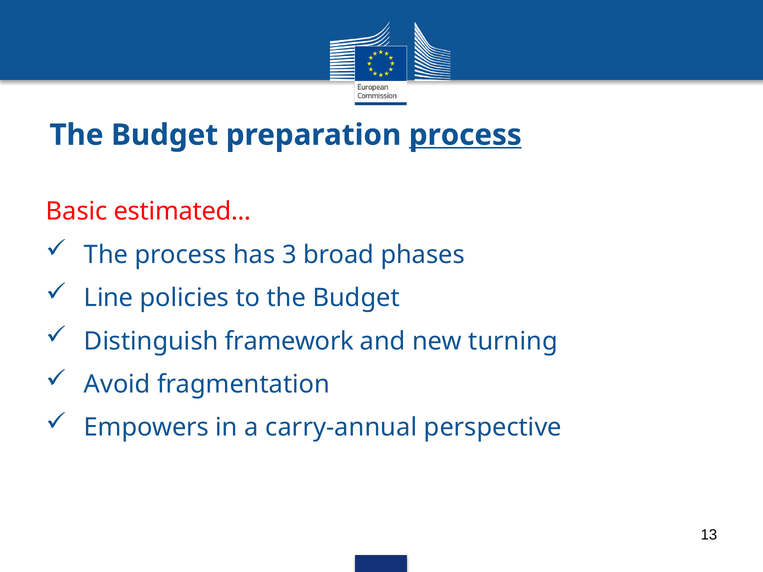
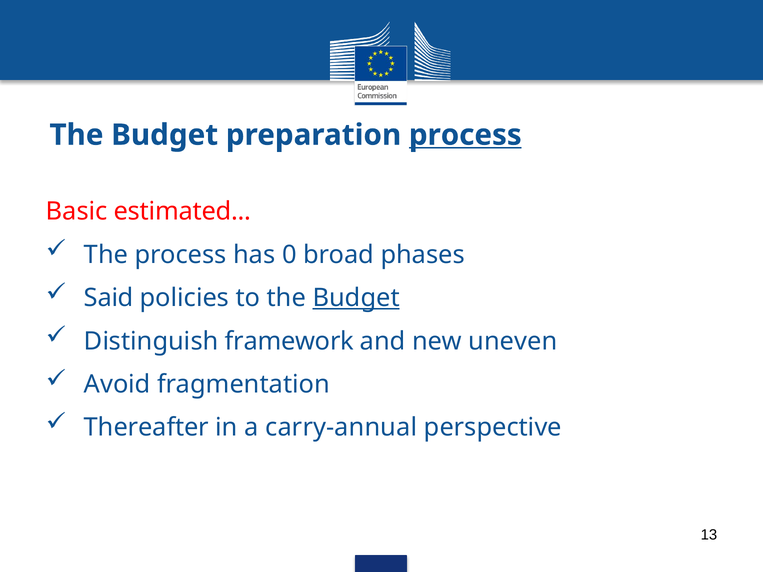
3: 3 -> 0
Line: Line -> Said
Budget at (356, 298) underline: none -> present
turning: turning -> uneven
Empowers: Empowers -> Thereafter
